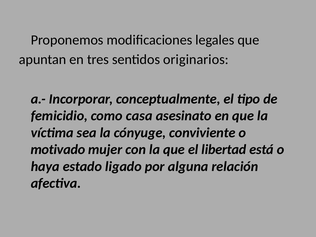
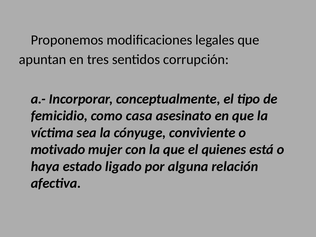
originarios: originarios -> corrupción
libertad: libertad -> quienes
